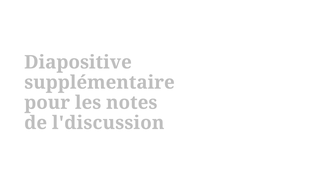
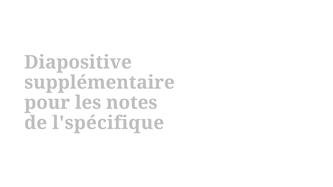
l'discussion: l'discussion -> l'spécifique
